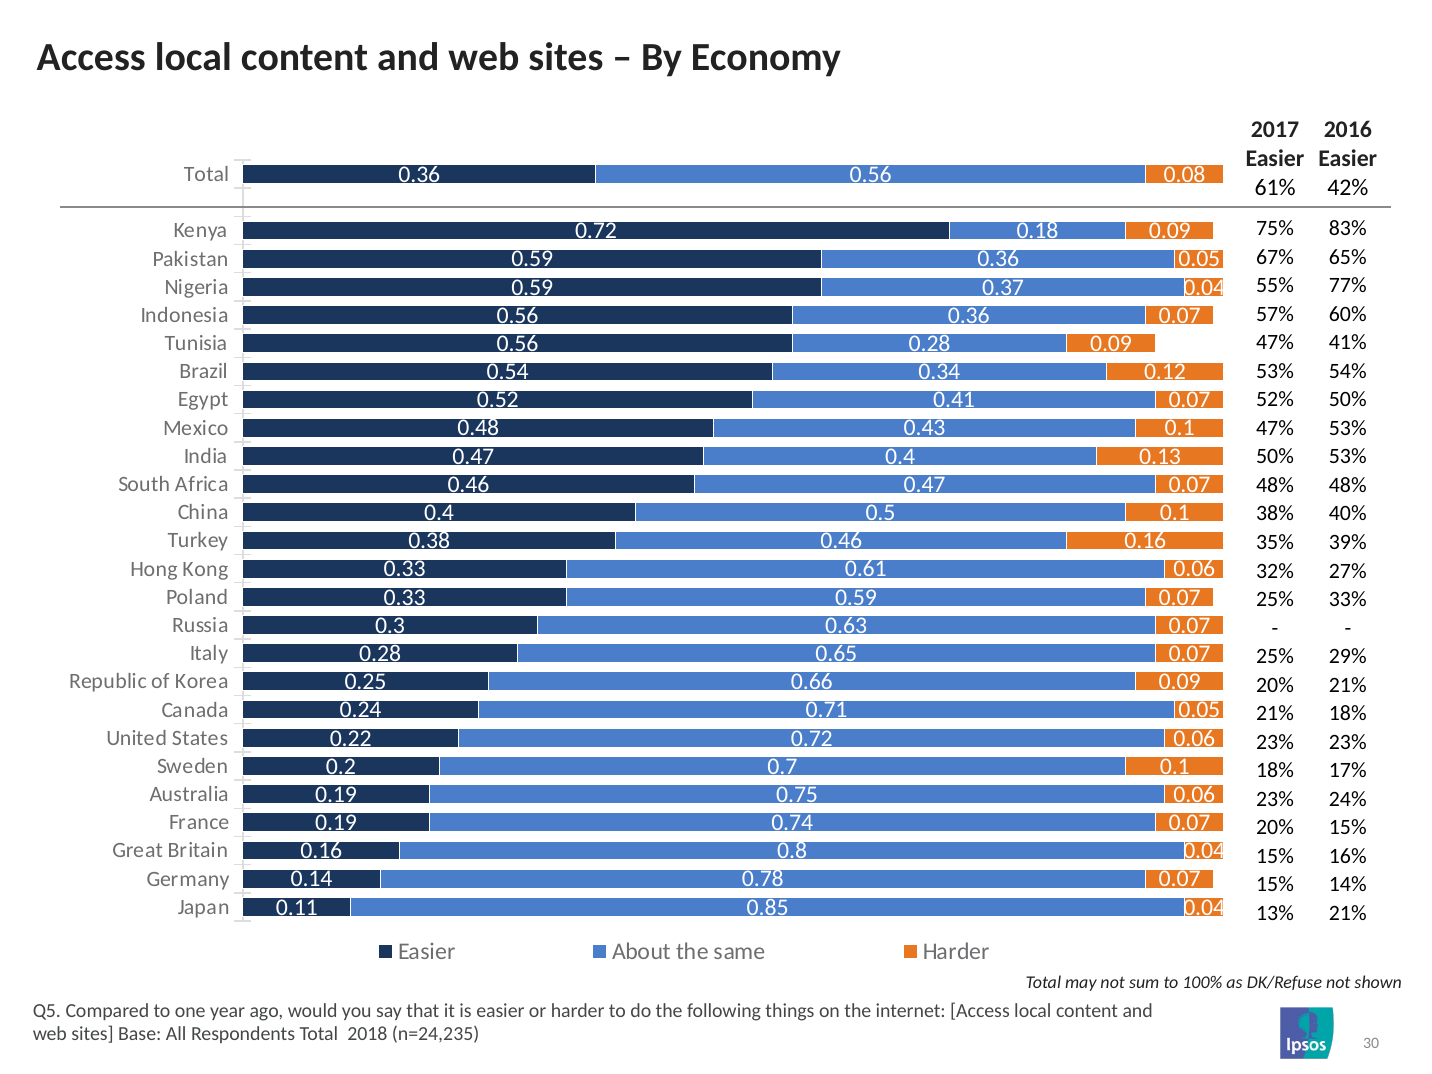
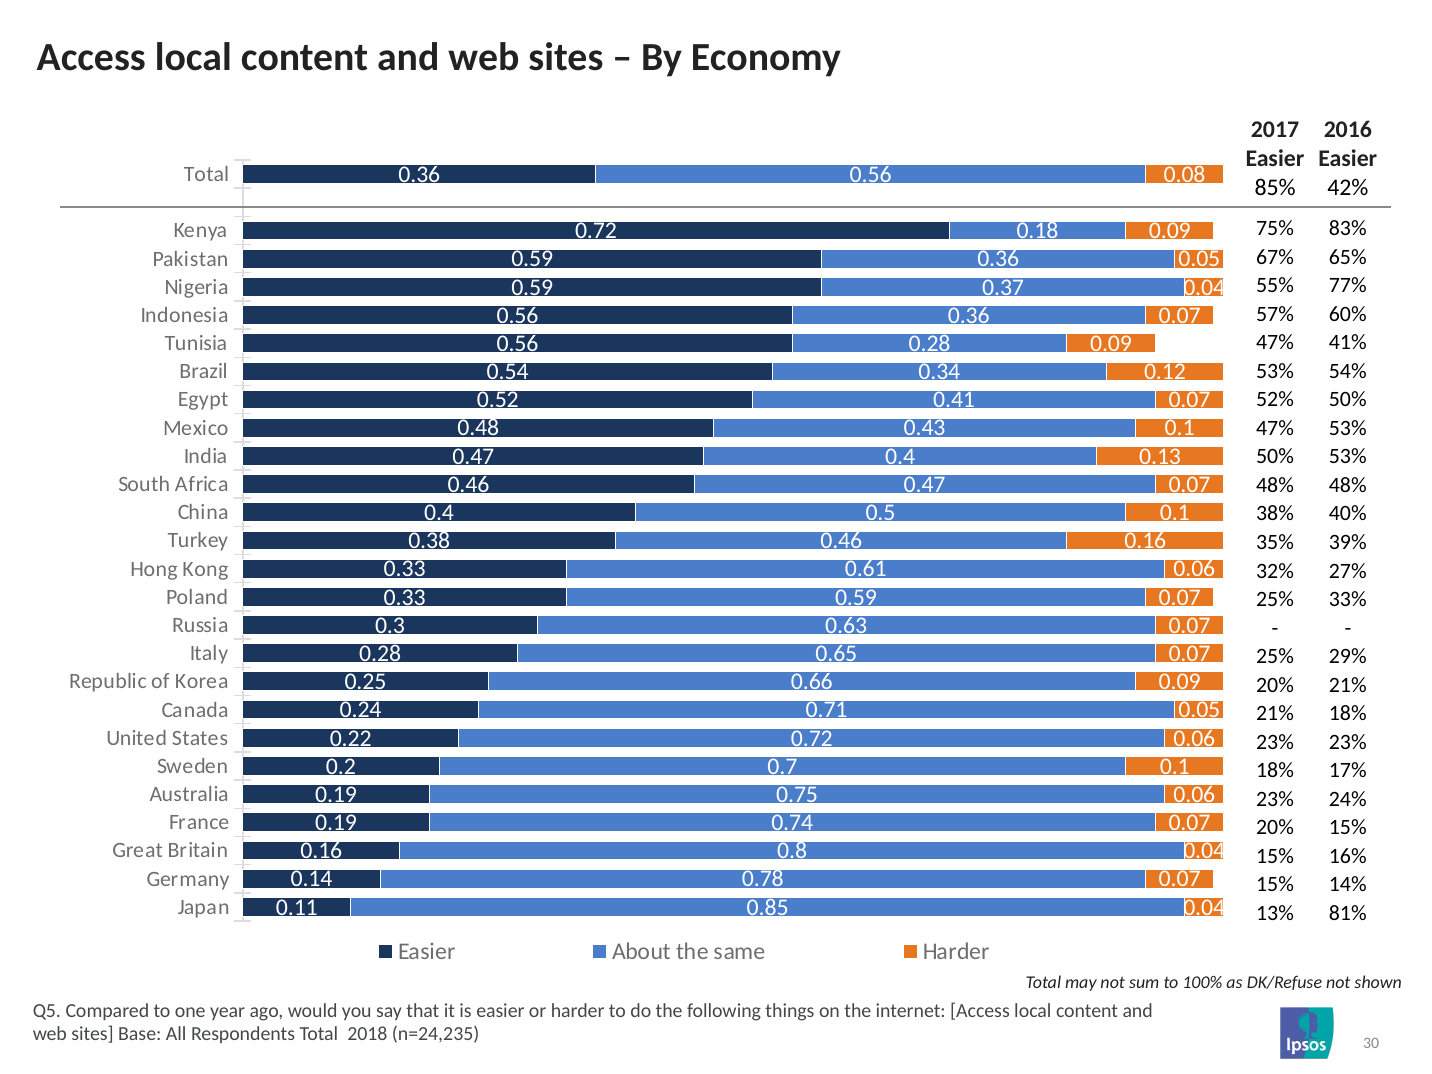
61%: 61% -> 85%
13% 21%: 21% -> 81%
